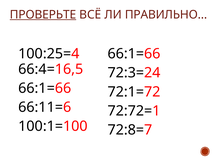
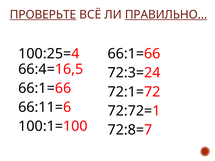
ПРАВИЛЬНО… underline: none -> present
